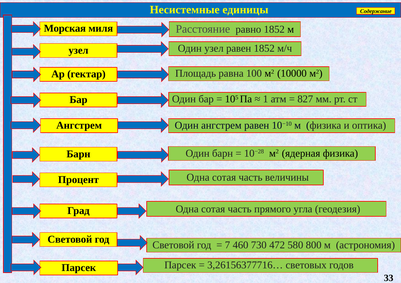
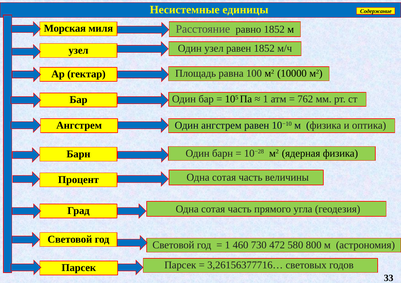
827: 827 -> 762
7 at (228, 245): 7 -> 1
